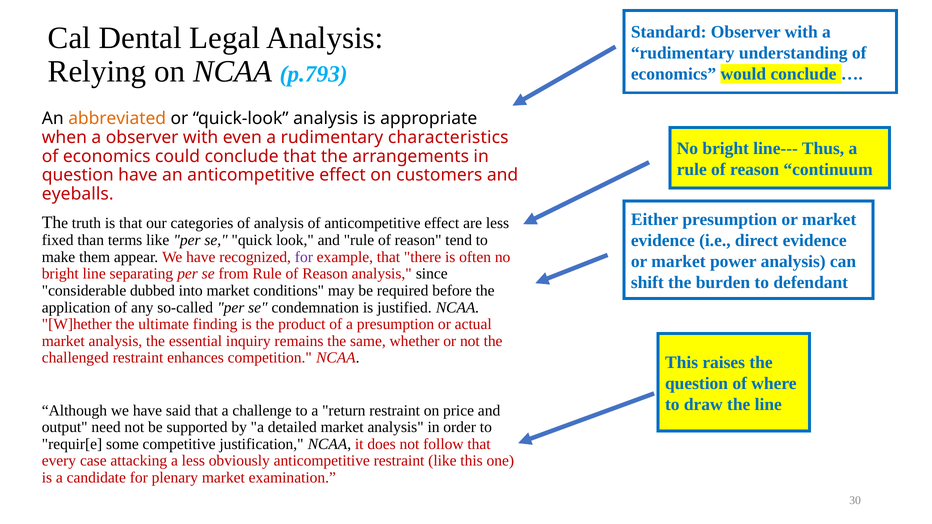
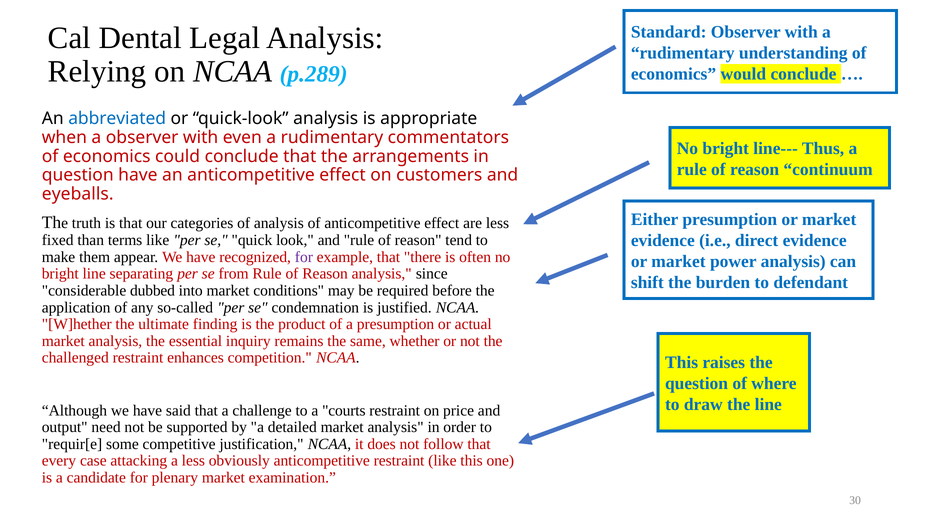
p.793: p.793 -> p.289
abbreviated colour: orange -> blue
characteristics: characteristics -> commentators
return: return -> courts
